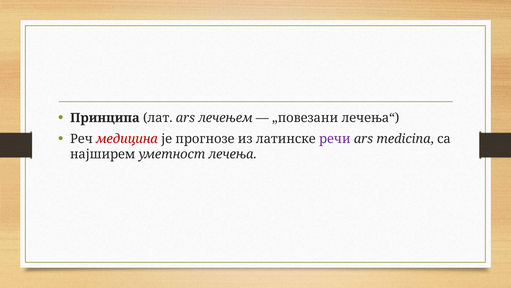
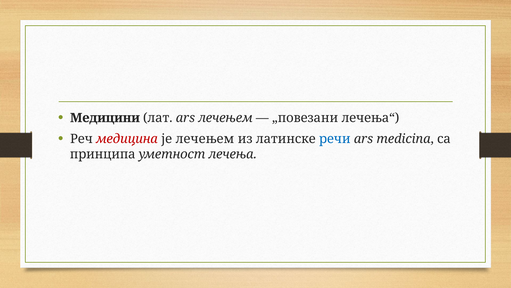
Принципа: Принципа -> Медицини
је прогнозе: прогнозе -> лечењем
речи colour: purple -> blue
најширем: најширем -> принципа
